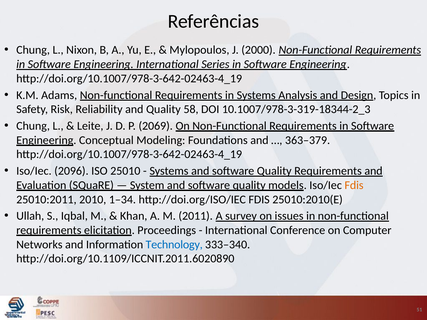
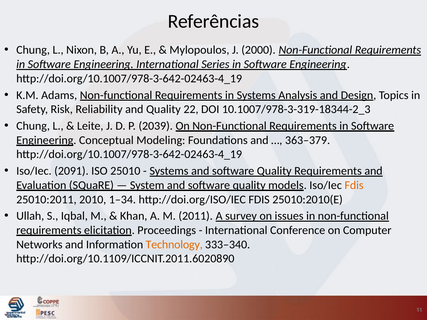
58: 58 -> 22
2069: 2069 -> 2039
2096: 2096 -> 2091
Technology colour: blue -> orange
